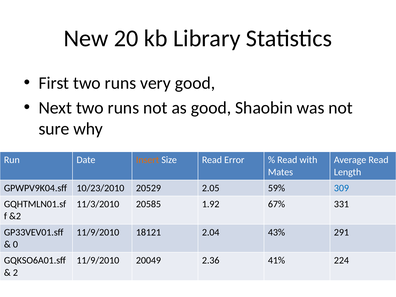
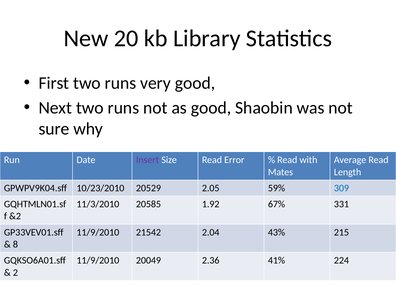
Insert colour: orange -> purple
18121: 18121 -> 21542
291: 291 -> 215
0: 0 -> 8
